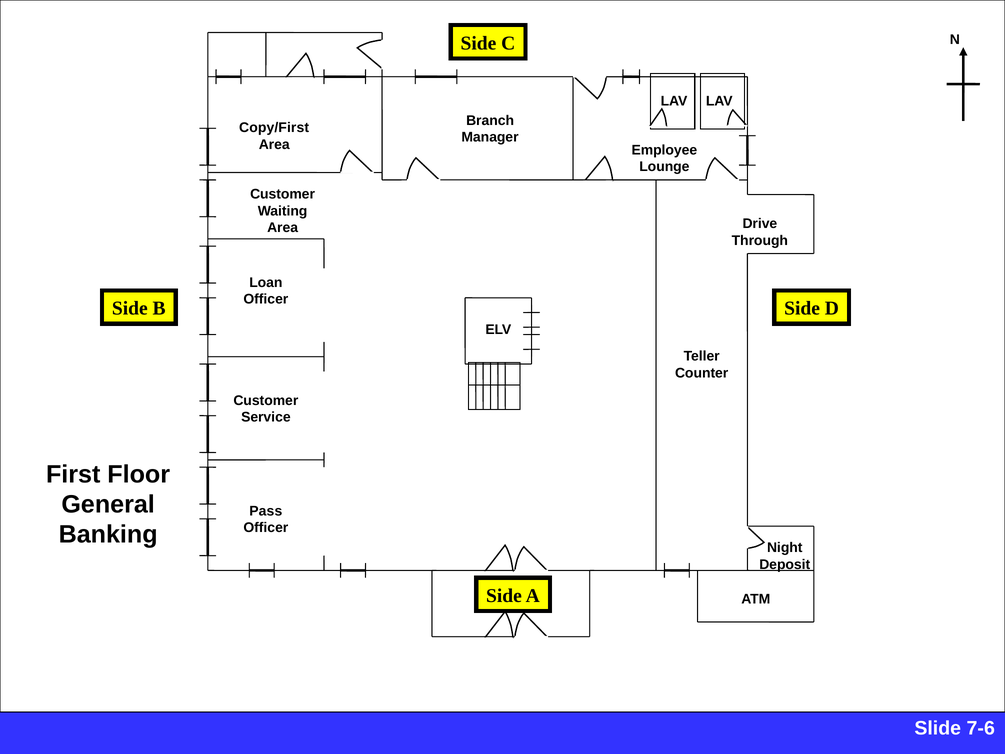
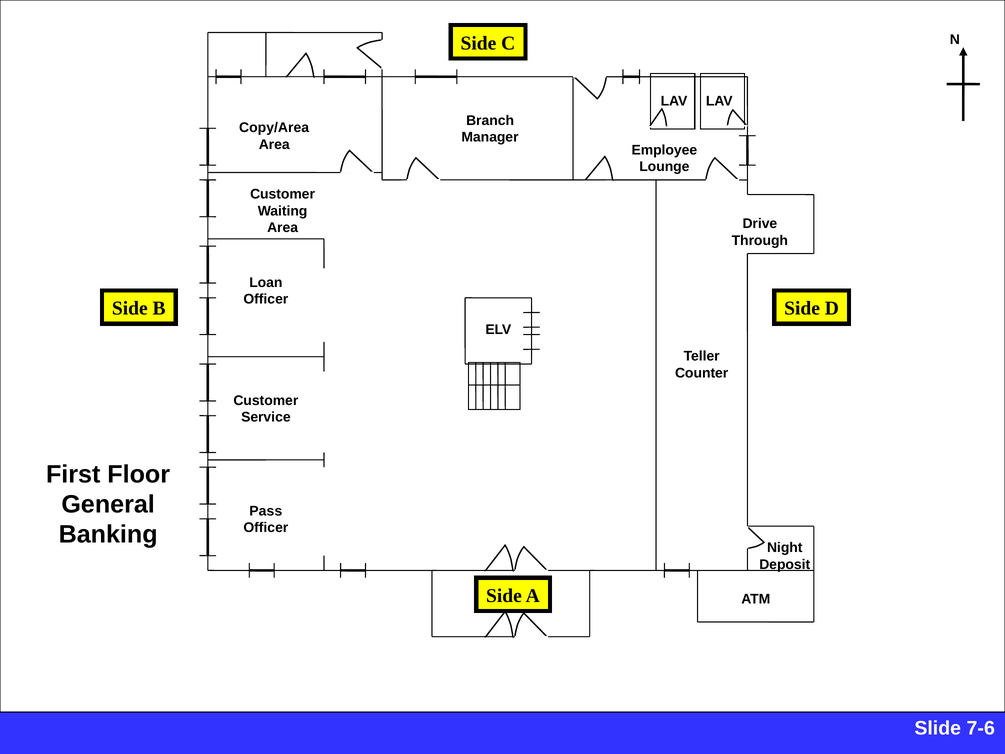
Copy/First: Copy/First -> Copy/Area
